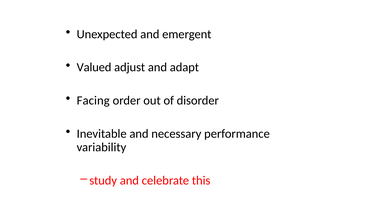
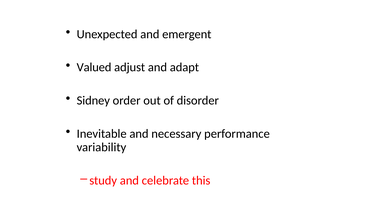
Facing: Facing -> Sidney
